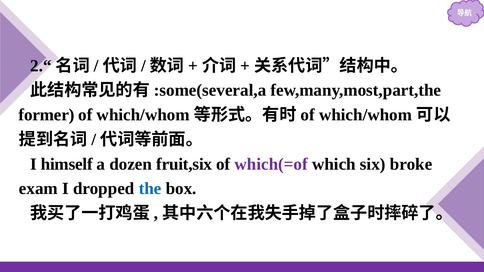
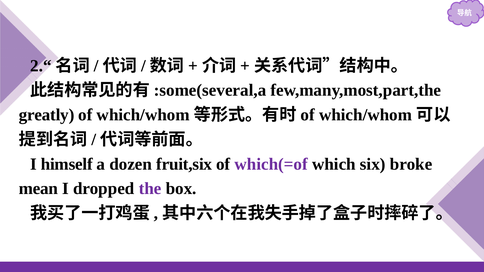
former: former -> greatly
exam: exam -> mean
the colour: blue -> purple
